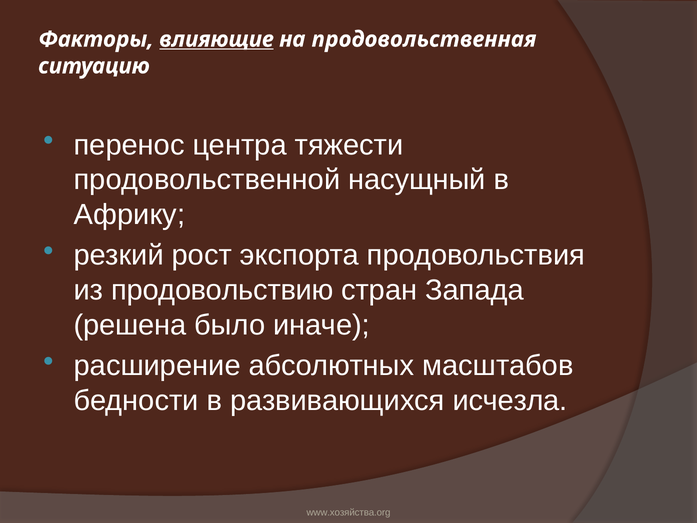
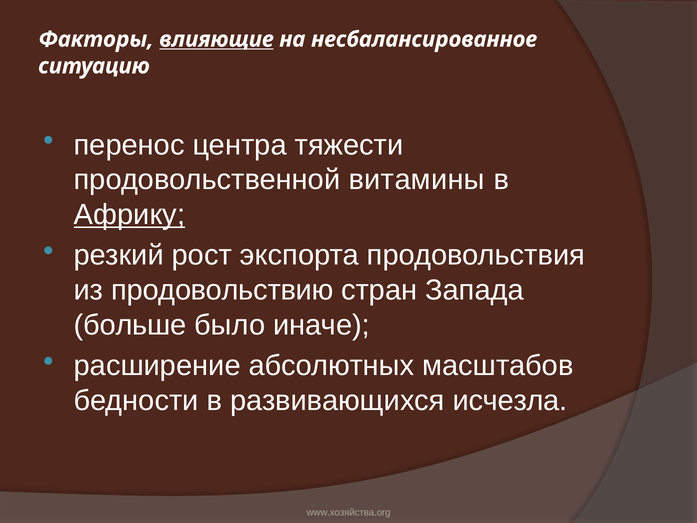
продовольственная: продовольственная -> несбалансированное
насущный: насущный -> витамины
Африку underline: none -> present
решена: решена -> больше
